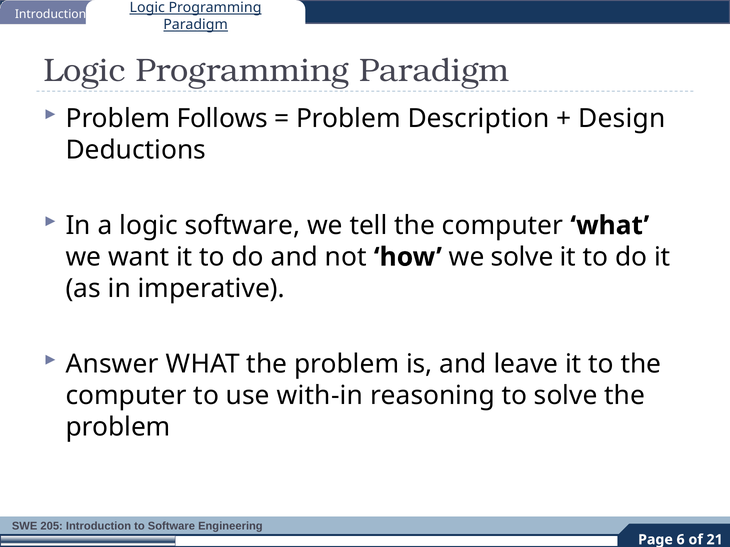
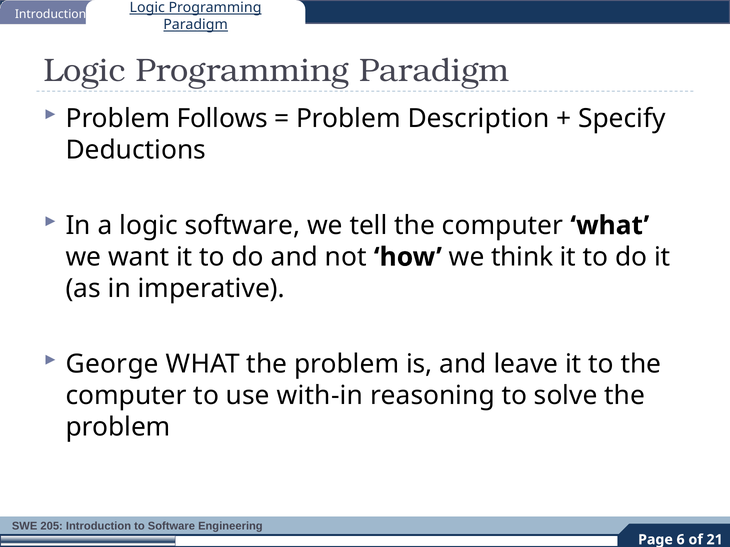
Design: Design -> Specify
we solve: solve -> think
Answer: Answer -> George
